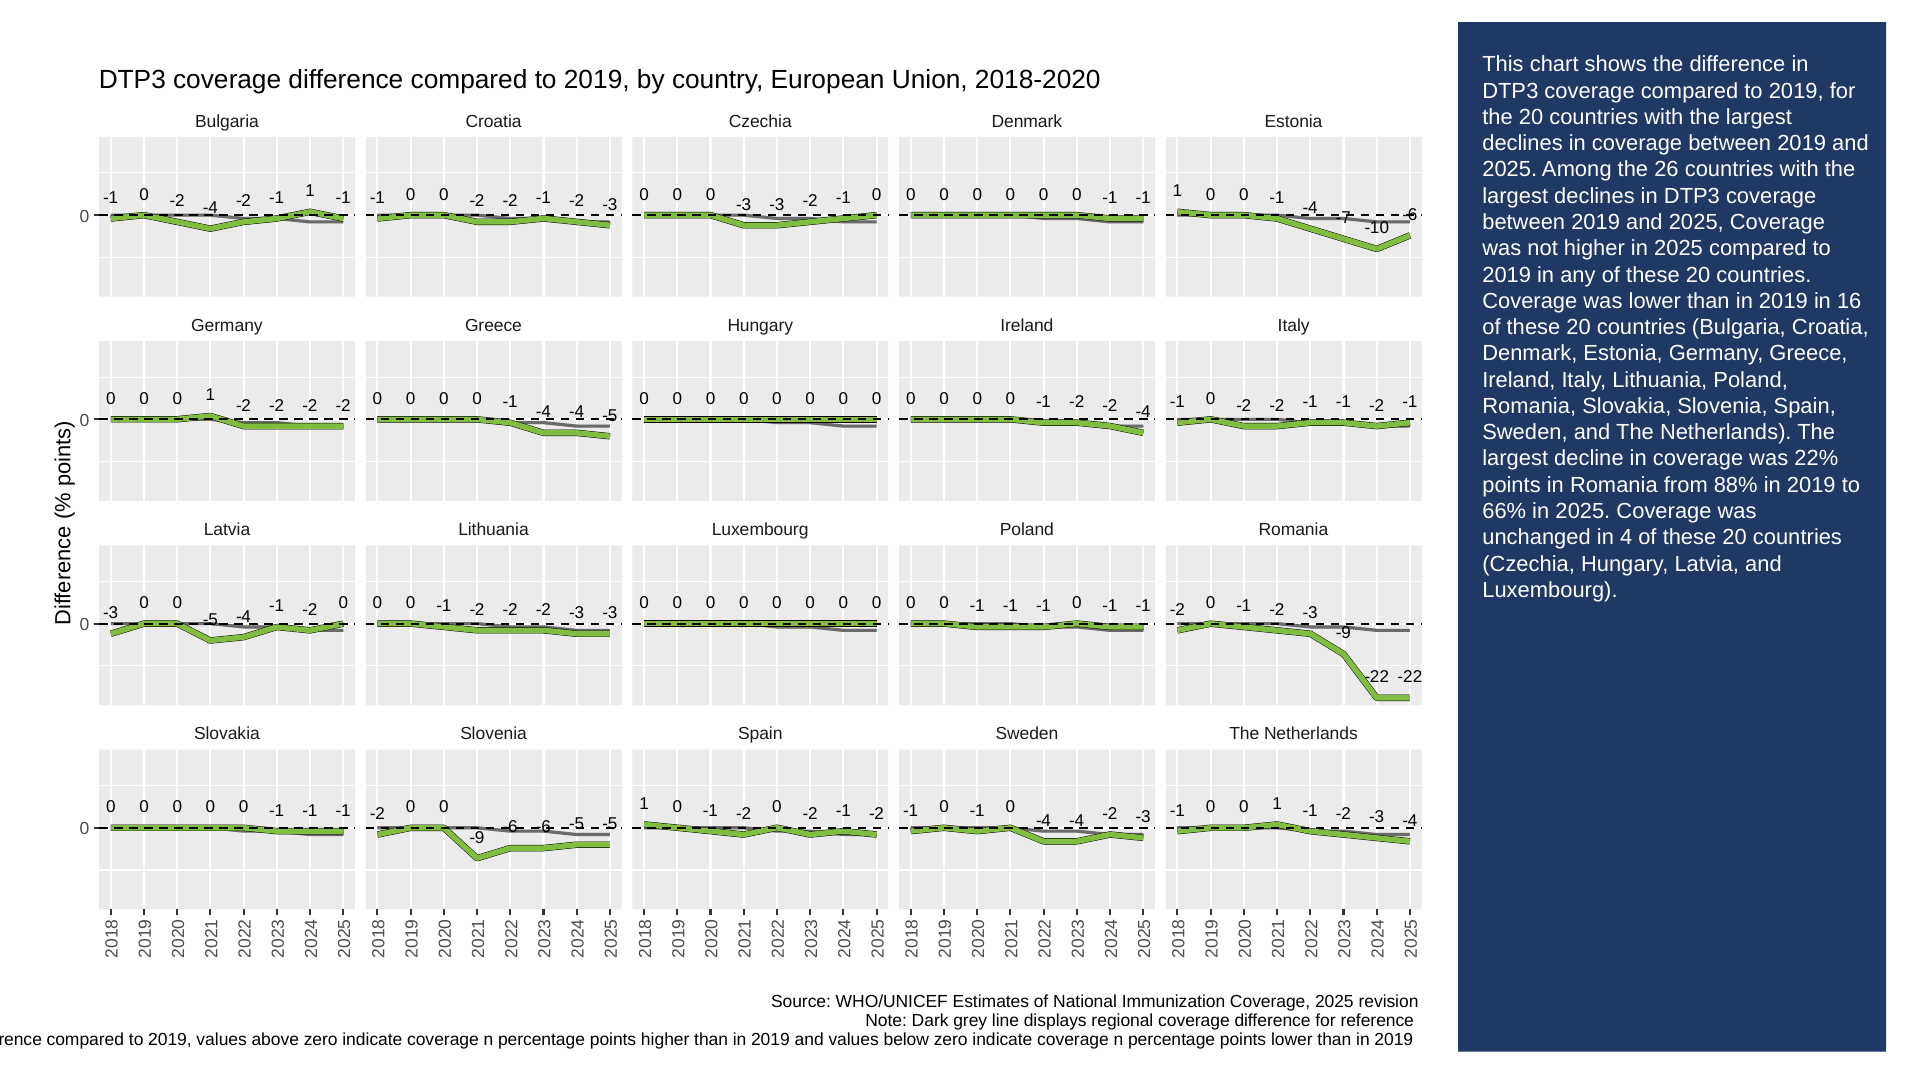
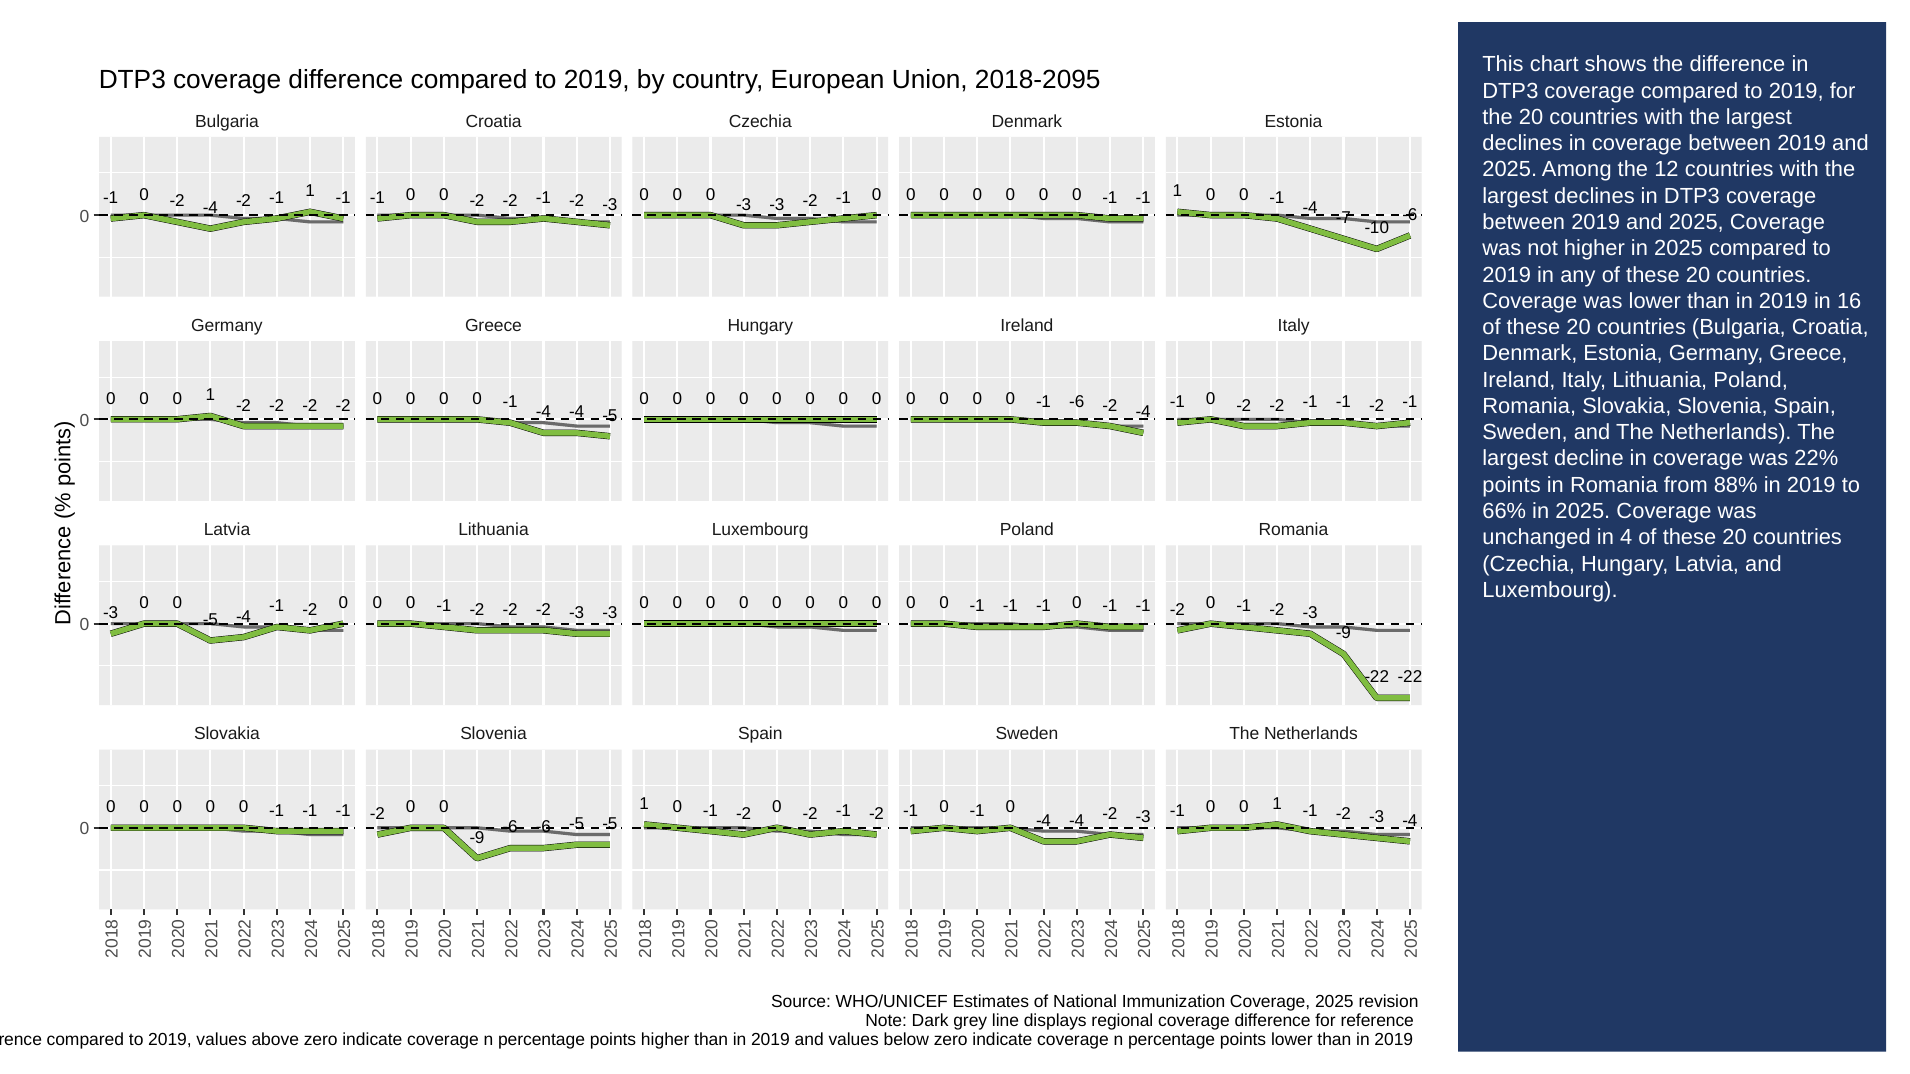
2018-2020: 2018-2020 -> 2018-2095
26: 26 -> 12
-2 at (1077, 402): -2 -> -6
